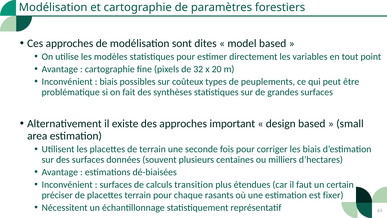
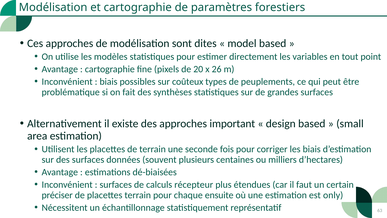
32: 32 -> 20
20: 20 -> 26
transition: transition -> récepteur
rasants: rasants -> ensuite
fixer: fixer -> only
